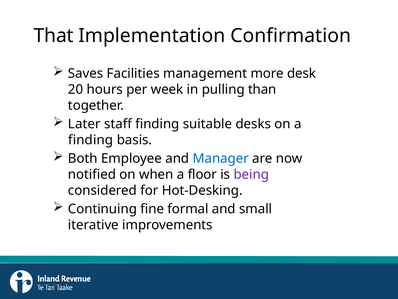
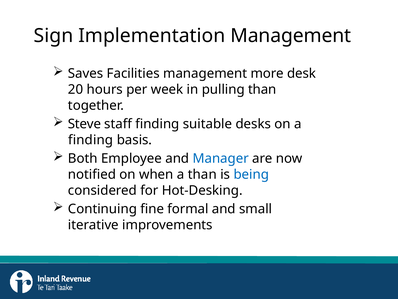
That: That -> Sign
Implementation Confirmation: Confirmation -> Management
Later: Later -> Steve
a floor: floor -> than
being colour: purple -> blue
